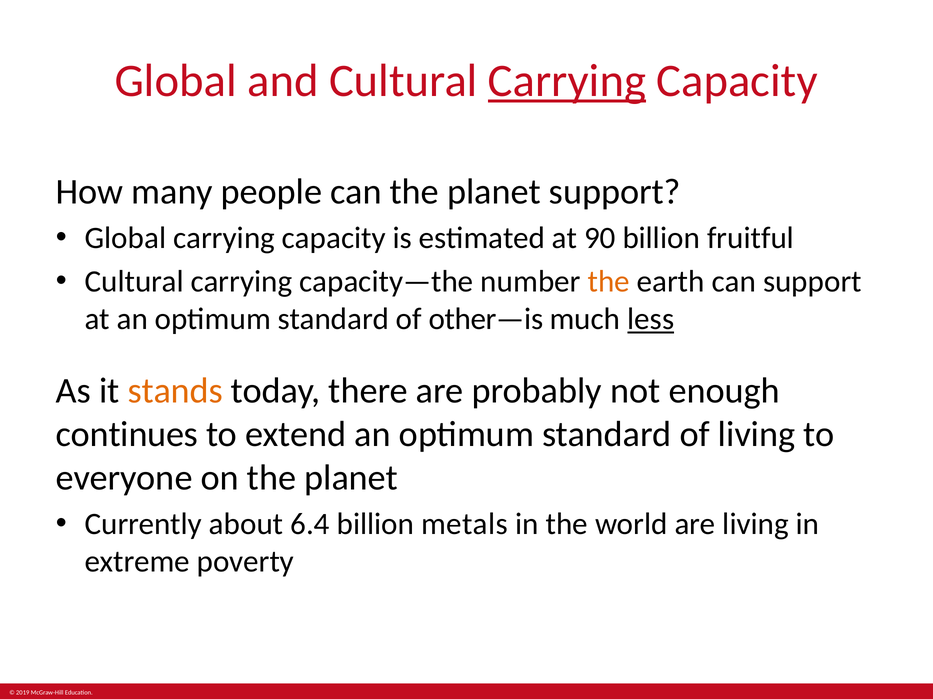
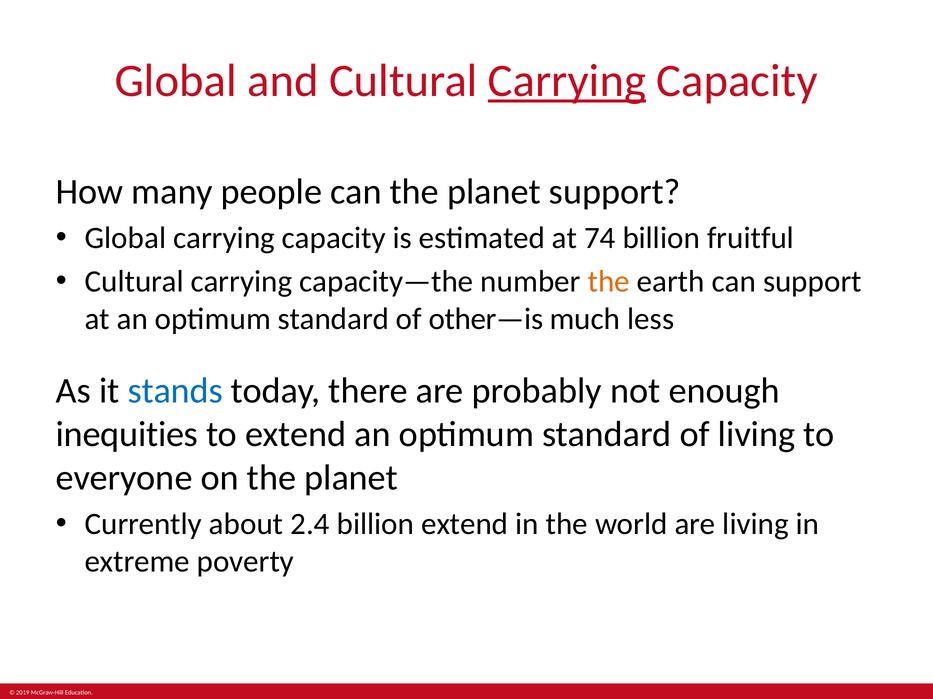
90: 90 -> 74
less underline: present -> none
stands colour: orange -> blue
continues: continues -> inequities
6.4: 6.4 -> 2.4
billion metals: metals -> extend
